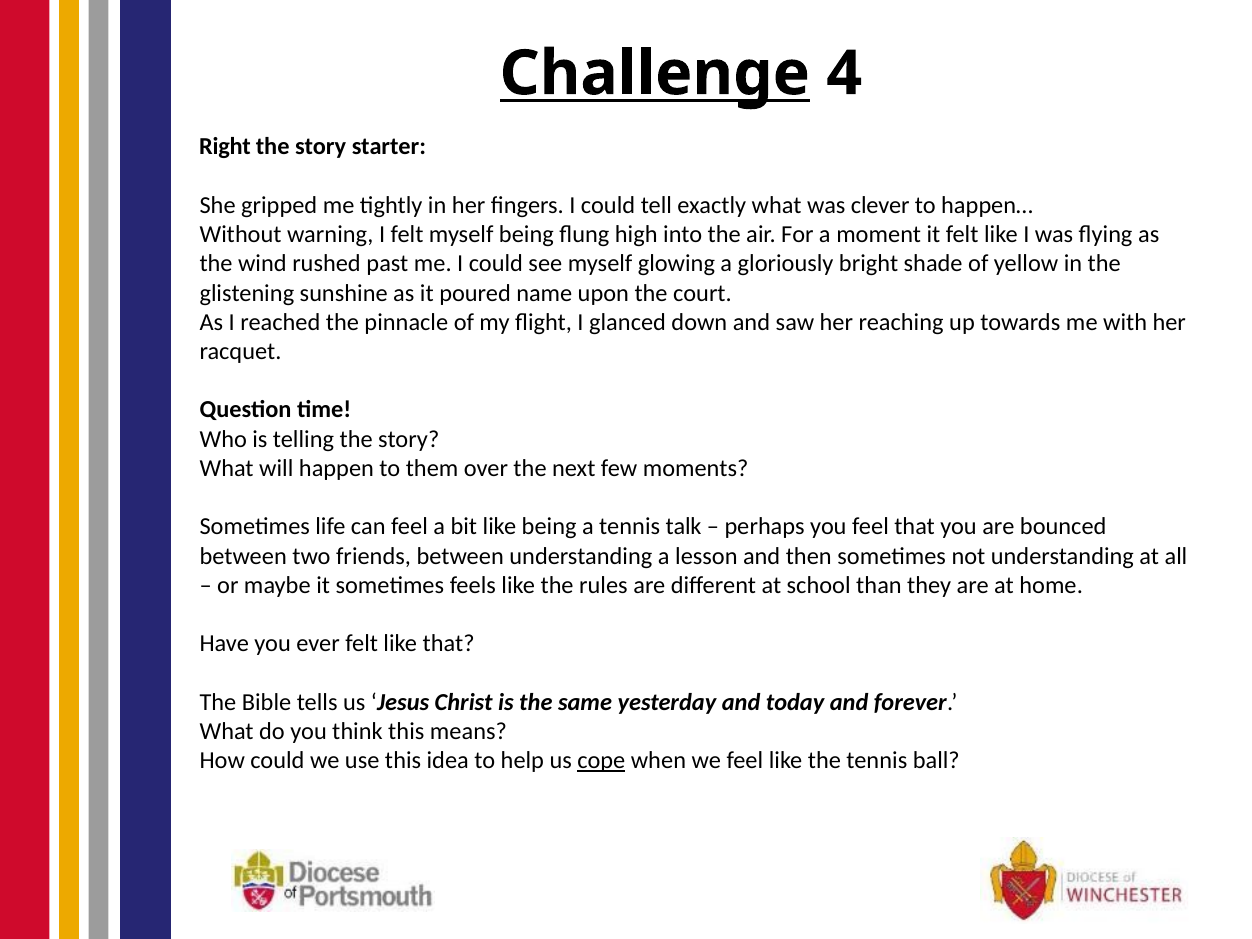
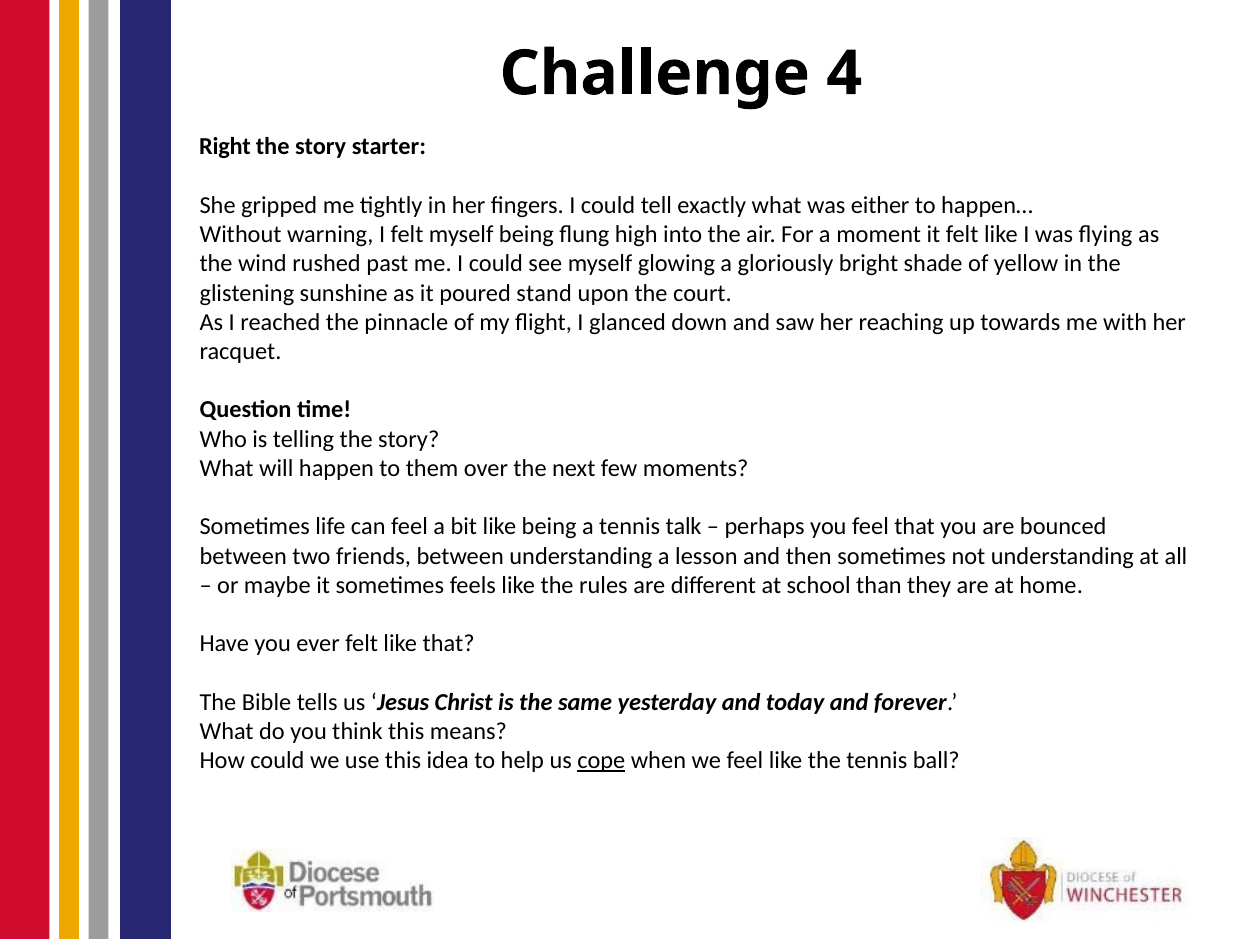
Challenge underline: present -> none
clever: clever -> either
name: name -> stand
